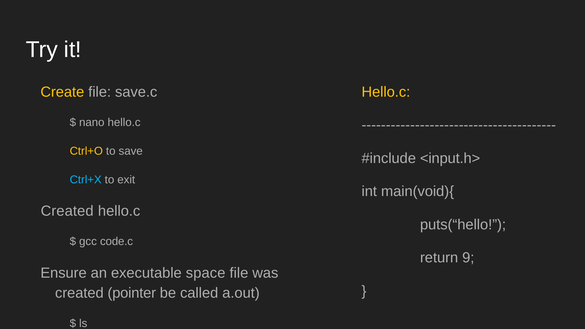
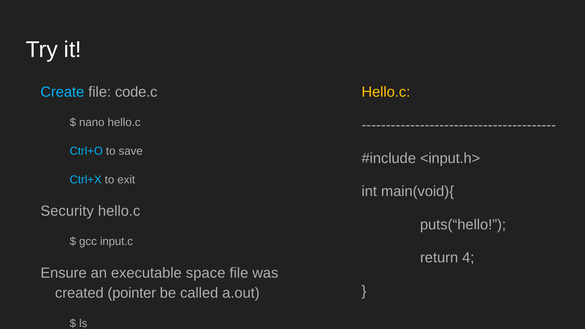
Create colour: yellow -> light blue
save.c: save.c -> code.c
Ctrl+O colour: yellow -> light blue
Created at (67, 211): Created -> Security
code.c: code.c -> input.c
9: 9 -> 4
